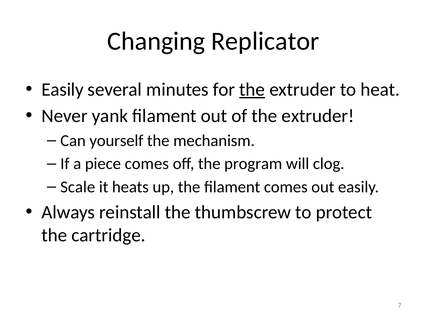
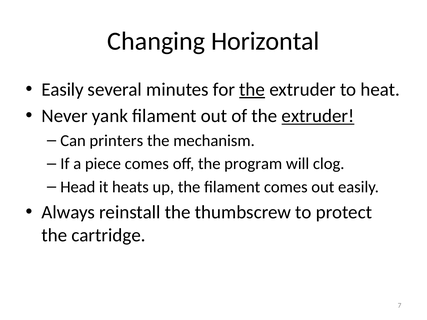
Replicator: Replicator -> Horizontal
extruder at (318, 116) underline: none -> present
yourself: yourself -> printers
Scale: Scale -> Head
